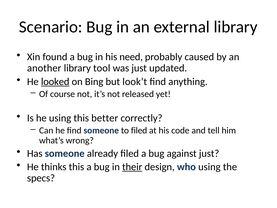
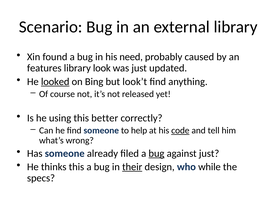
another: another -> features
tool: tool -> look
to filed: filed -> help
code underline: none -> present
bug at (156, 153) underline: none -> present
who using: using -> while
